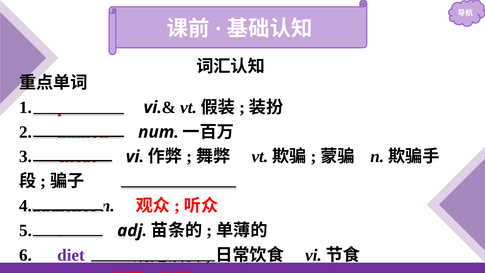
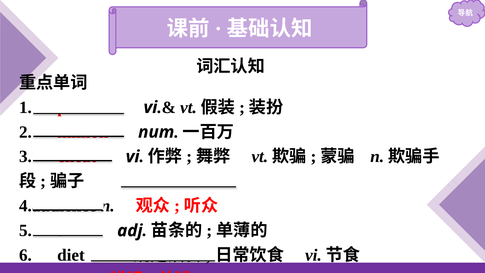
diet colour: purple -> black
